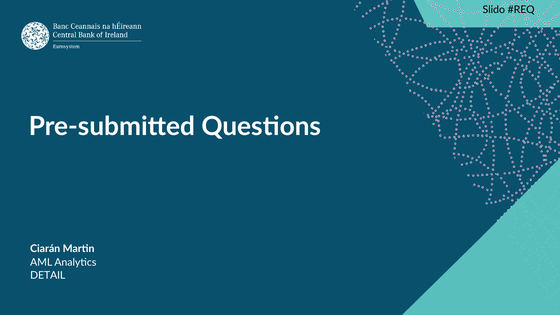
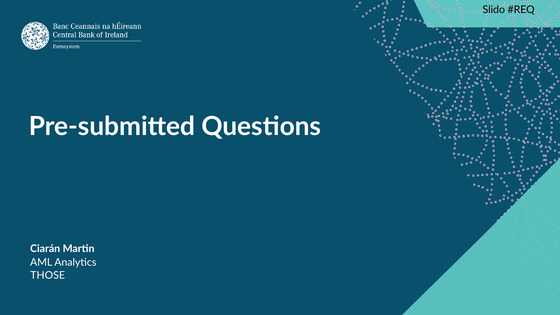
DETAIL: DETAIL -> THOSE
